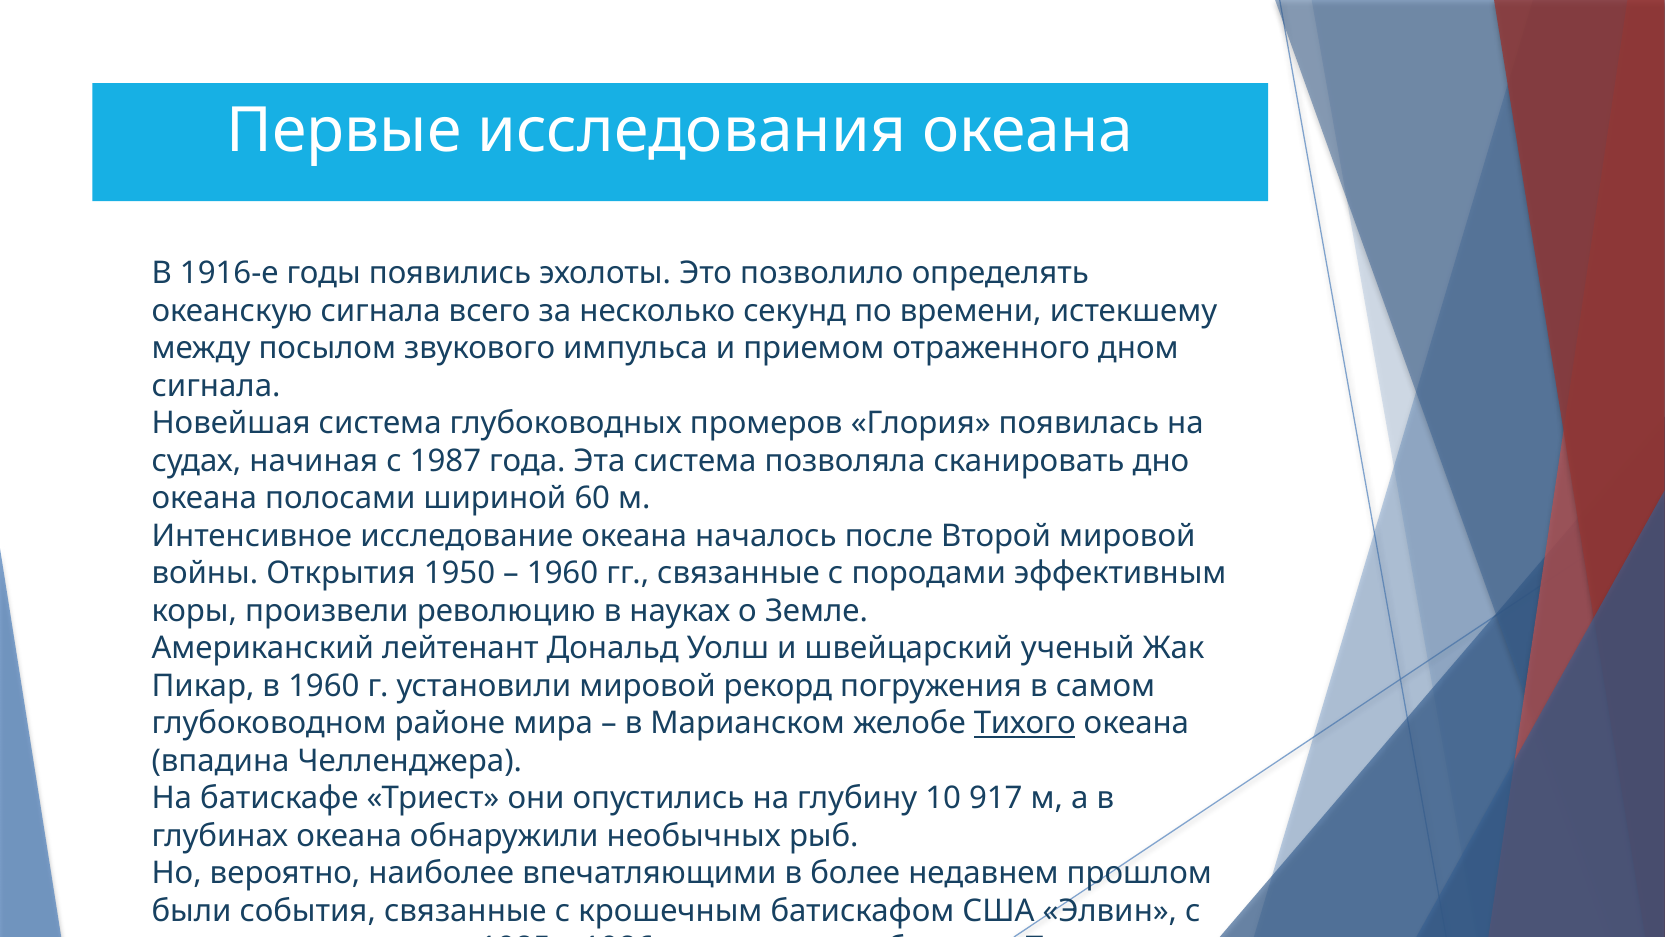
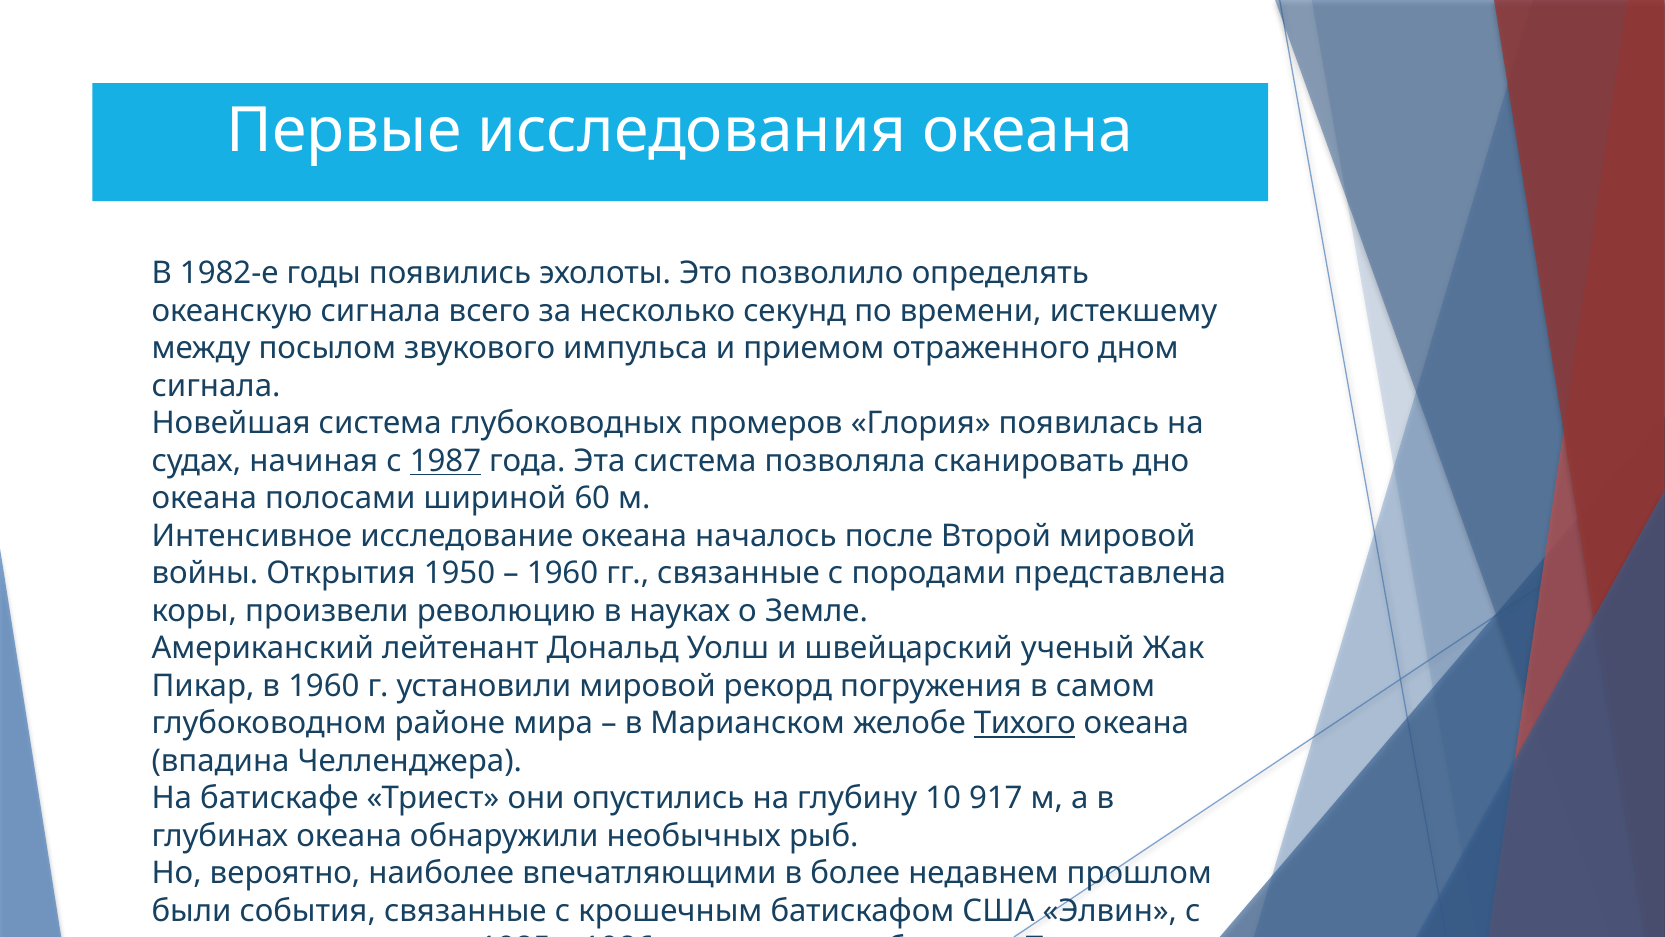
1916-е: 1916-е -> 1982-е
1987 underline: none -> present
эффективным: эффективным -> представлена
